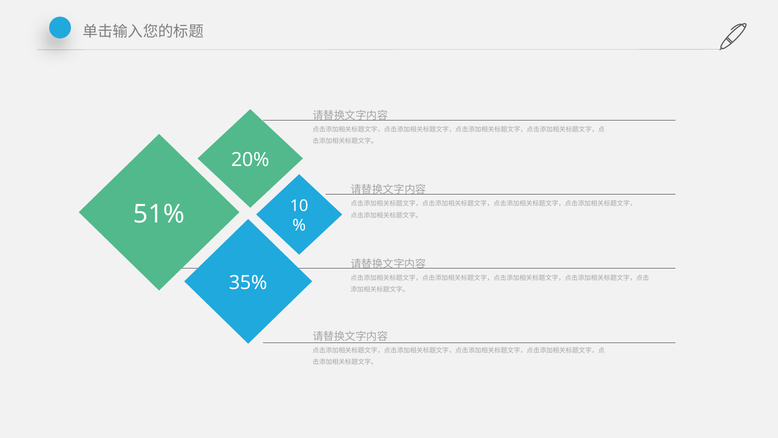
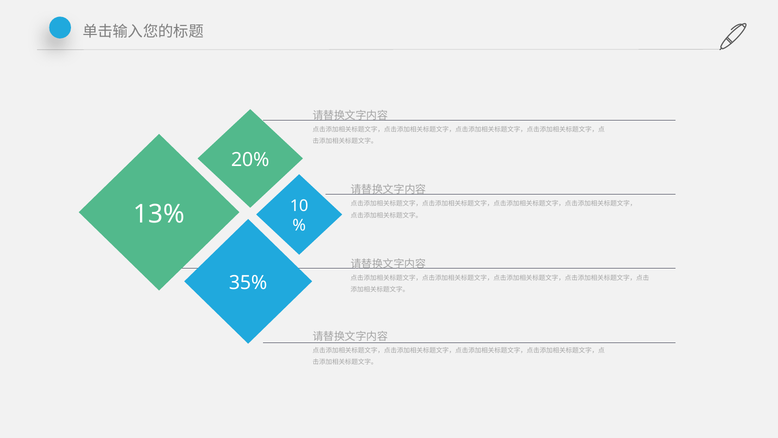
51%: 51% -> 13%
